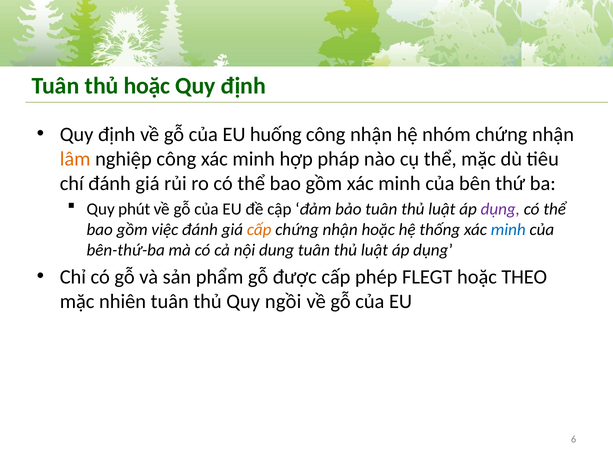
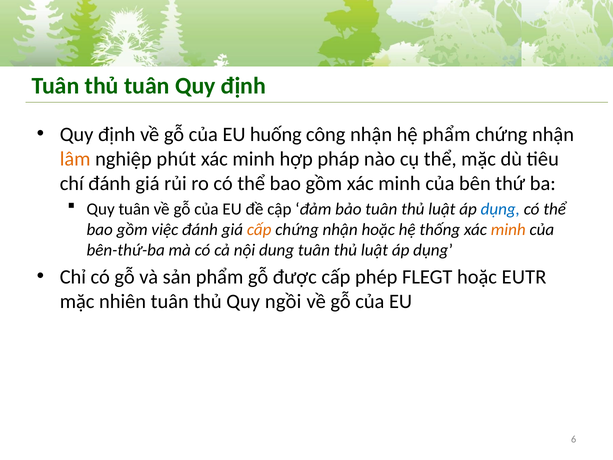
thủ hoặc: hoặc -> tuân
hệ nhóm: nhóm -> phẩm
nghiệp công: công -> phút
Quy phút: phút -> tuân
dụng at (500, 209) colour: purple -> blue
minh at (508, 229) colour: blue -> orange
THEO: THEO -> EUTR
